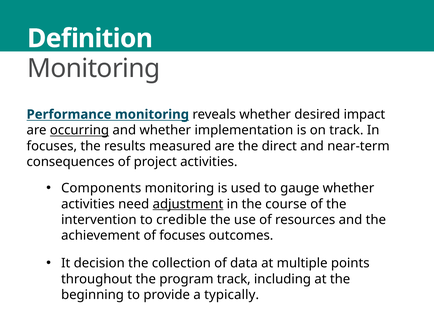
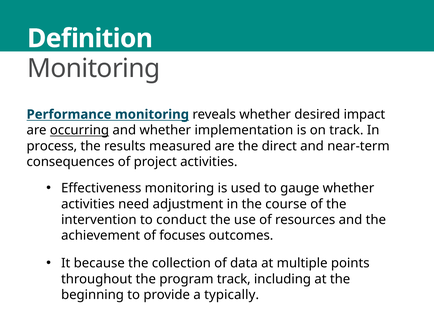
focuses at (52, 146): focuses -> process
Components: Components -> Effectiveness
adjustment underline: present -> none
credible: credible -> conduct
decision: decision -> because
